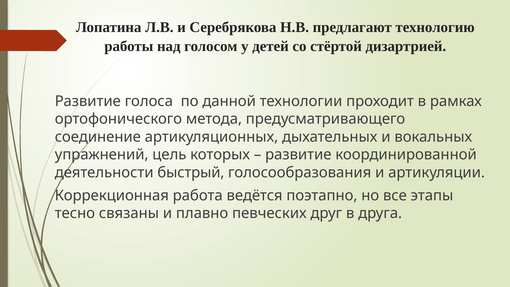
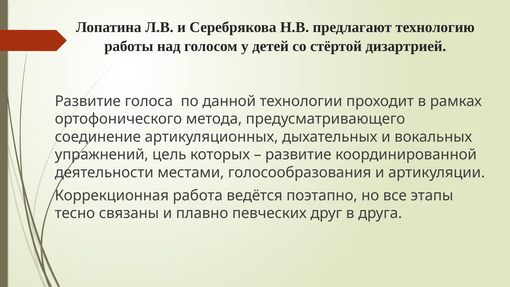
быстрый: быстрый -> местами
